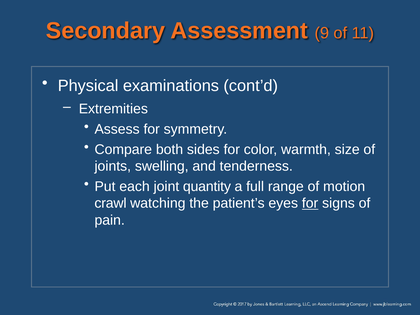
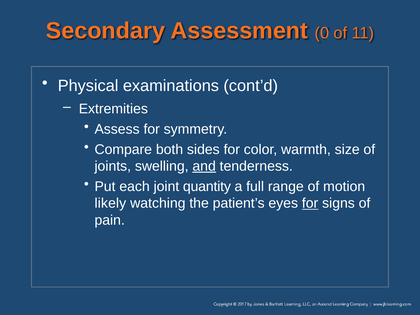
9: 9 -> 0
and underline: none -> present
crawl: crawl -> likely
